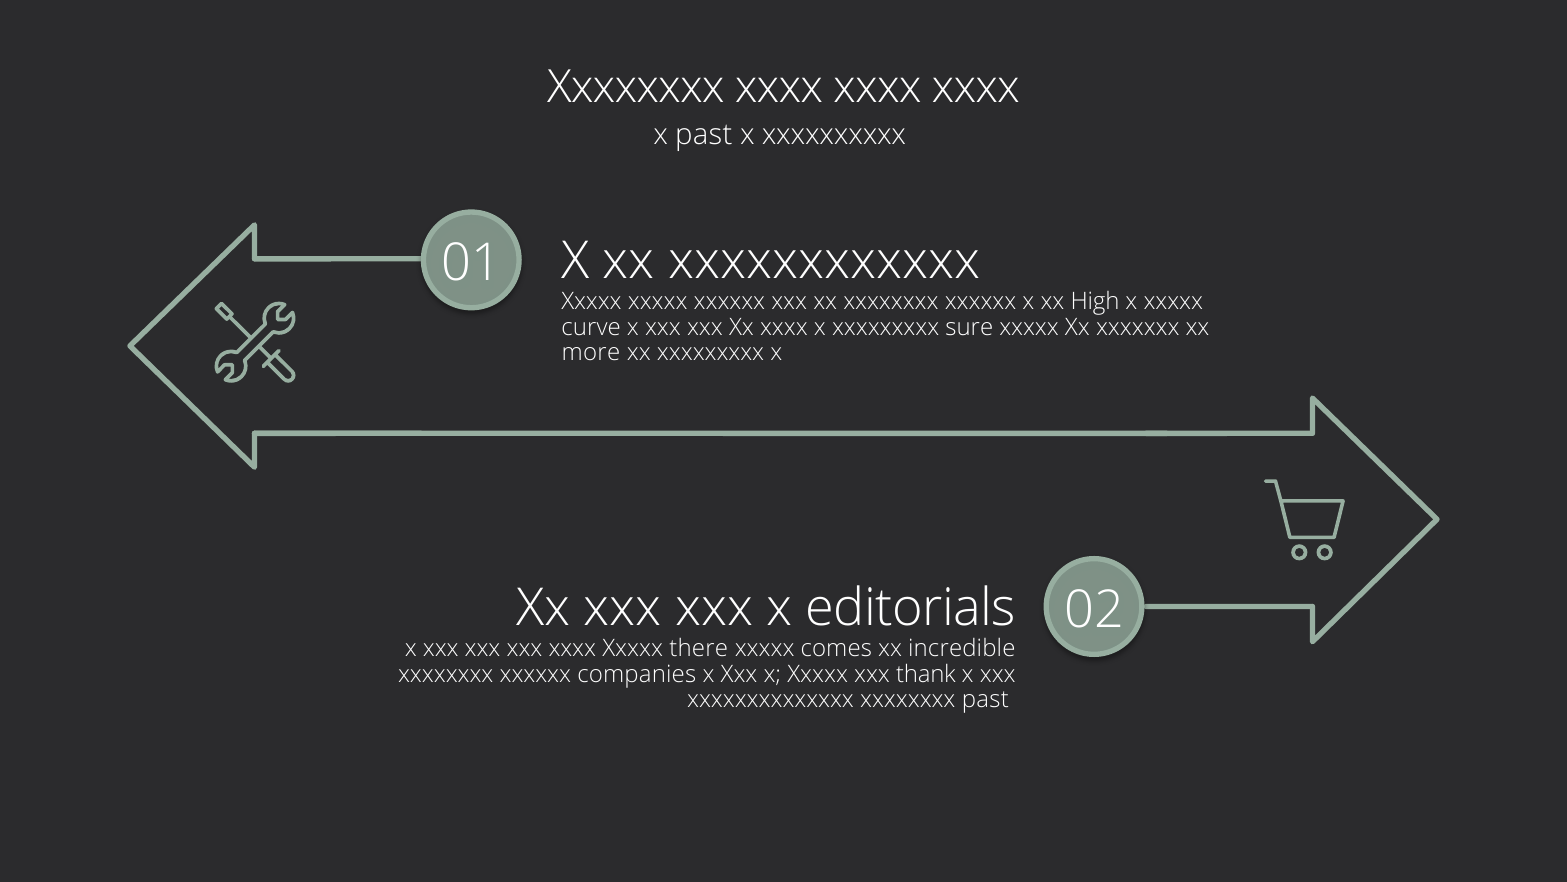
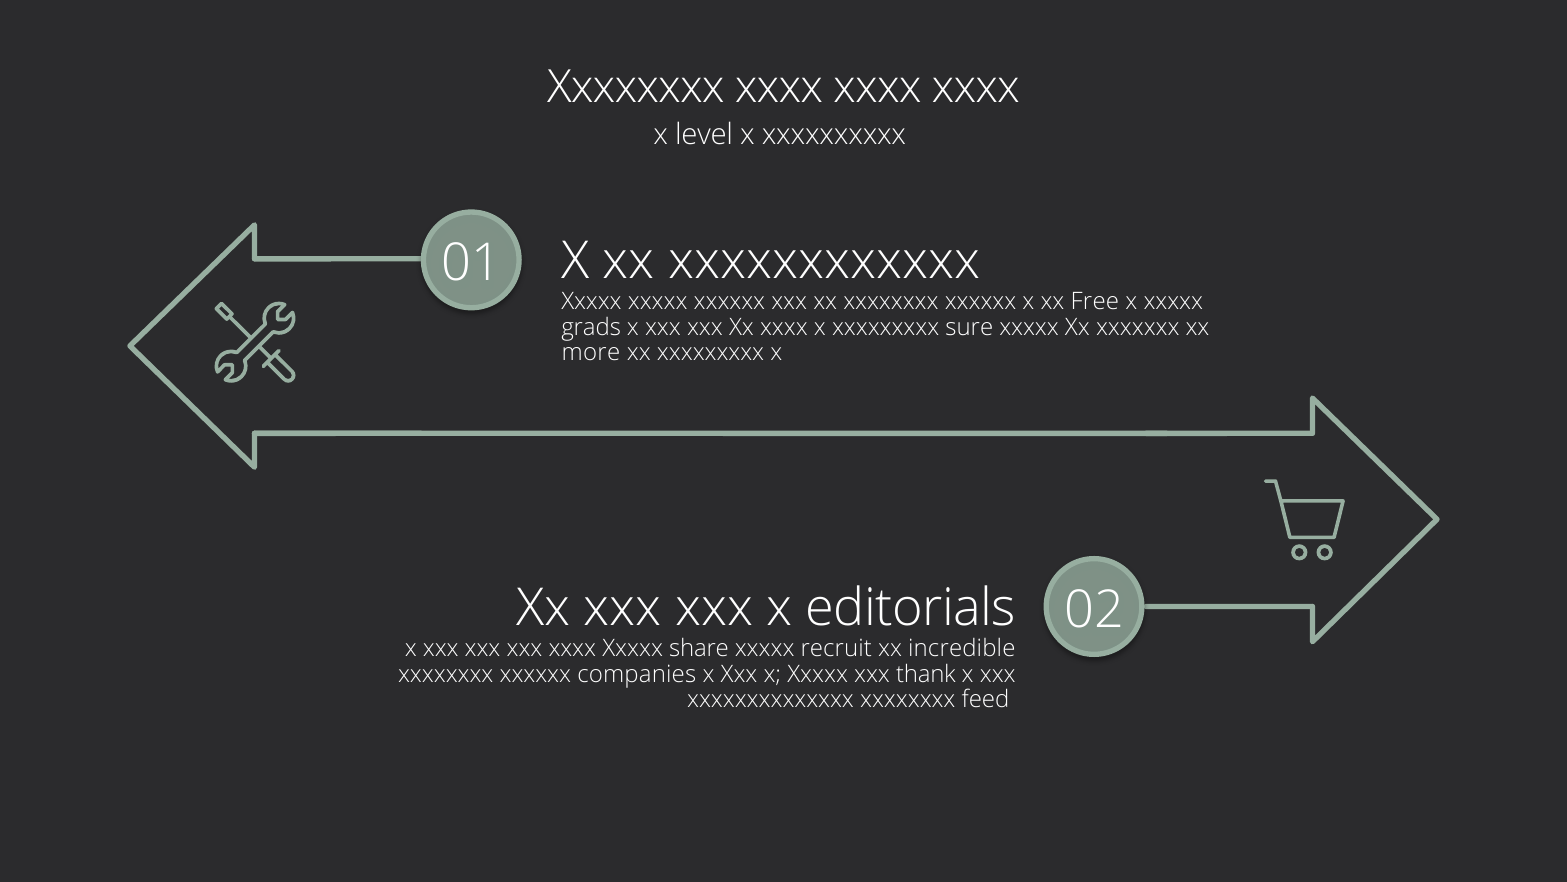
x past: past -> level
High: High -> Free
curve: curve -> grads
there: there -> share
comes: comes -> recruit
xxxxxxxx past: past -> feed
